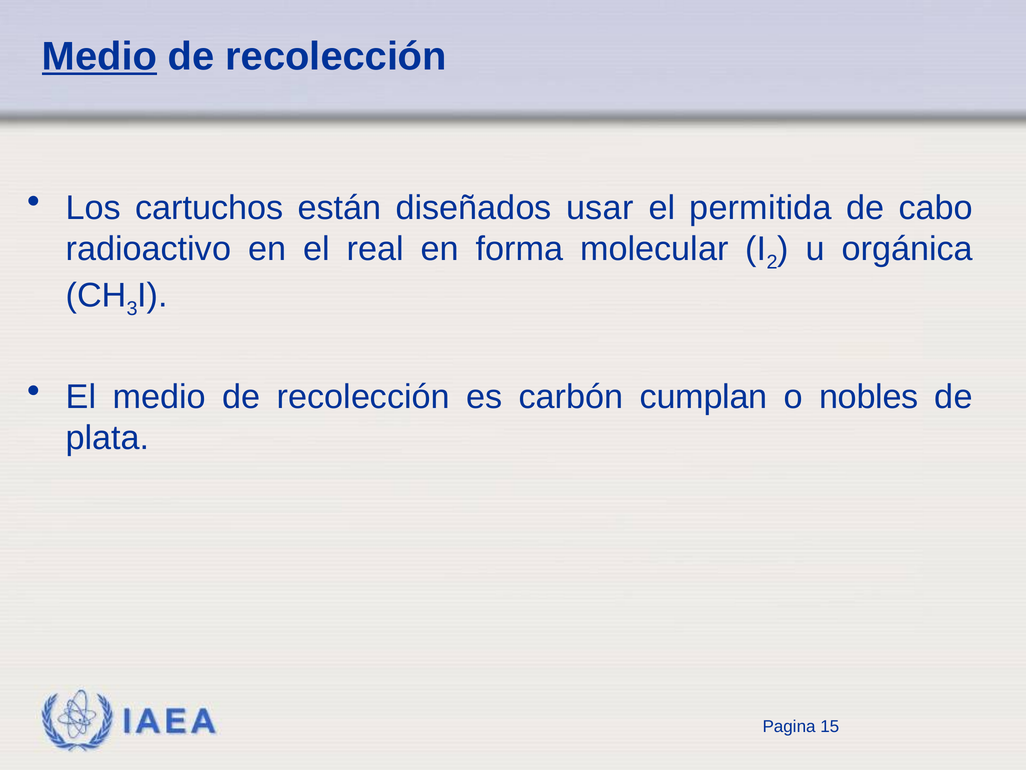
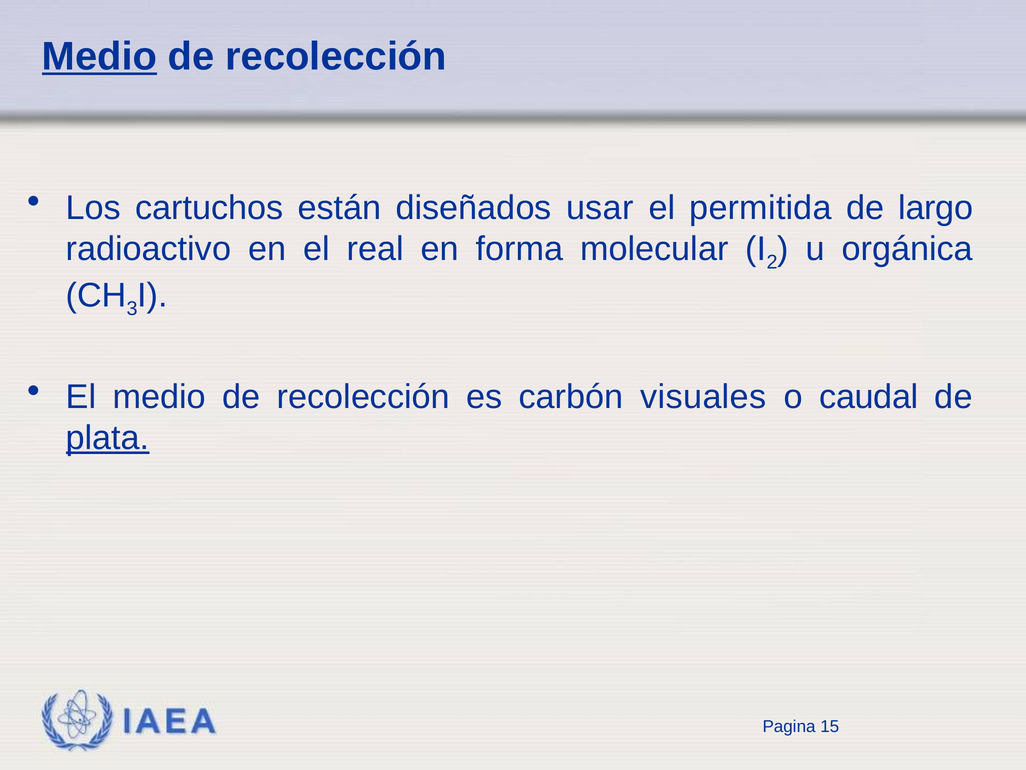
cabo: cabo -> largo
cumplan: cumplan -> visuales
nobles: nobles -> caudal
plata underline: none -> present
